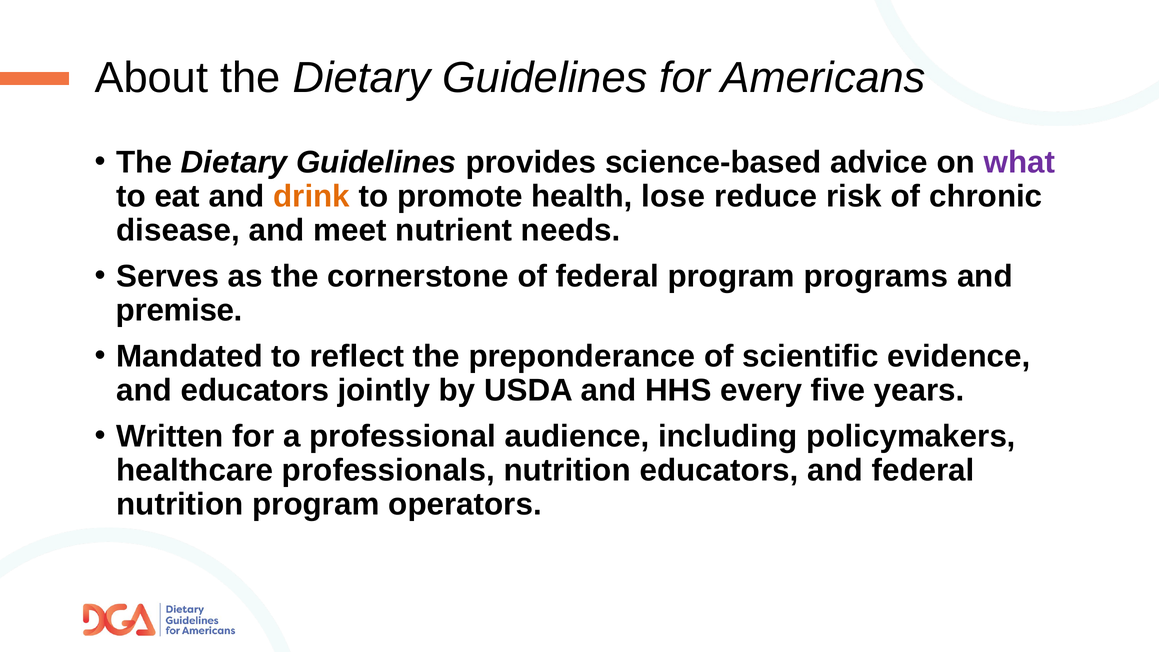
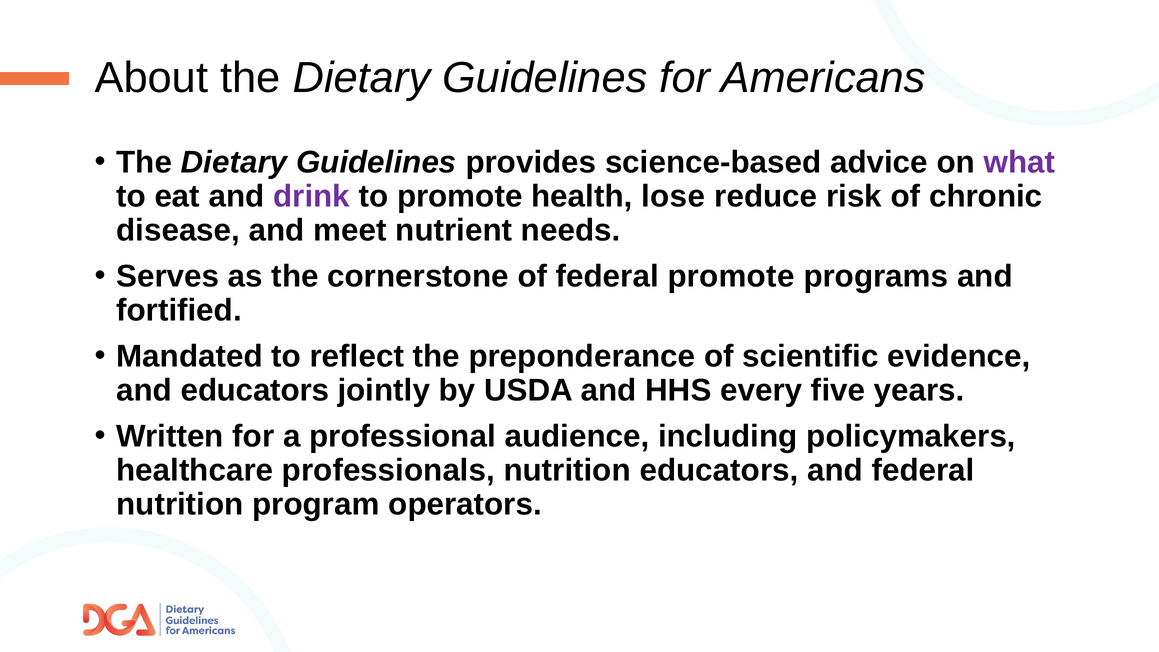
drink colour: orange -> purple
federal program: program -> promote
premise: premise -> fortified
